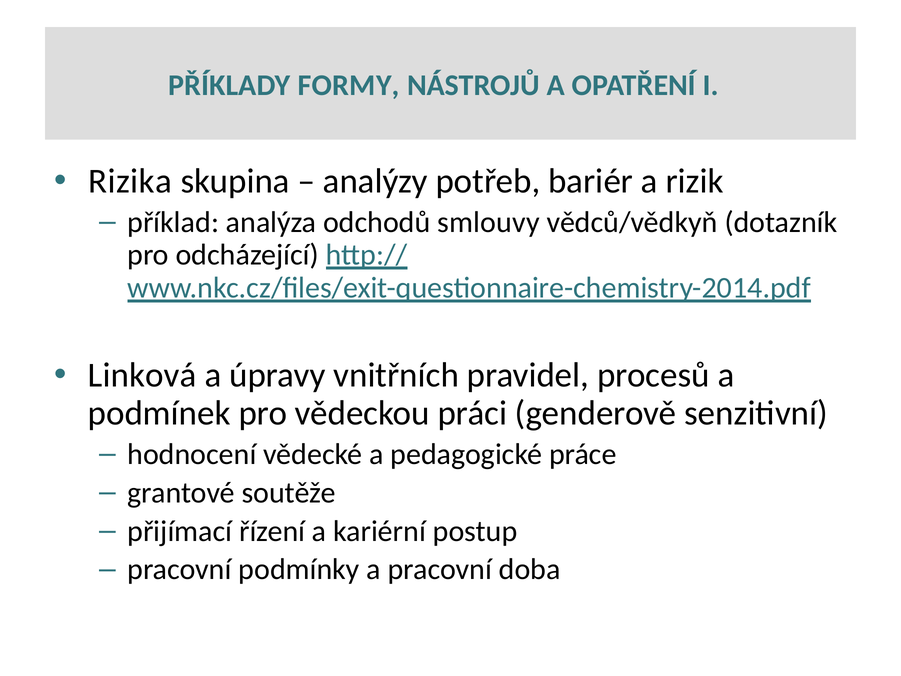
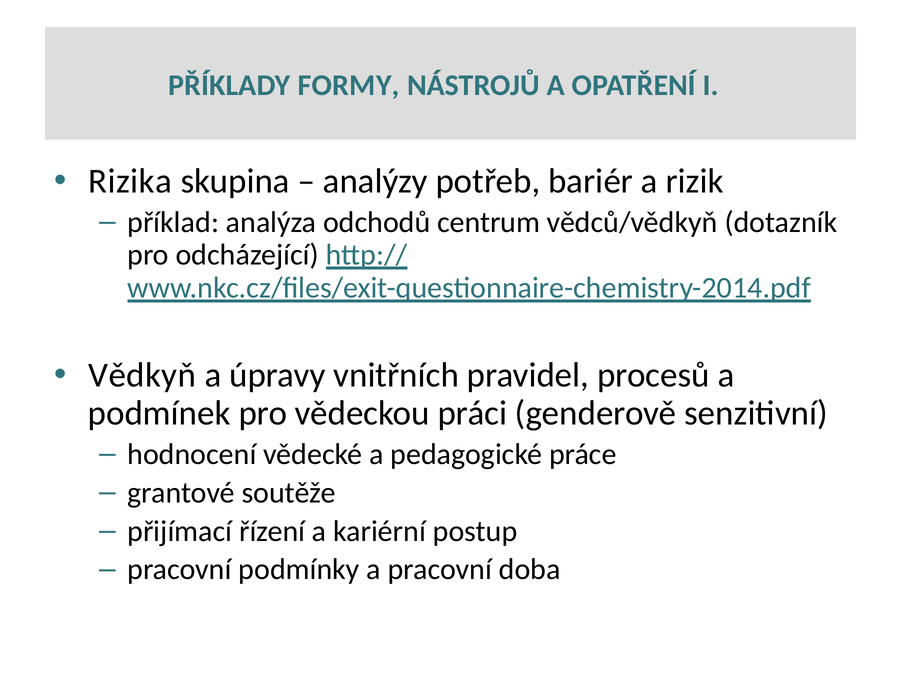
smlouvy: smlouvy -> centrum
Linková: Linková -> Vědkyň
